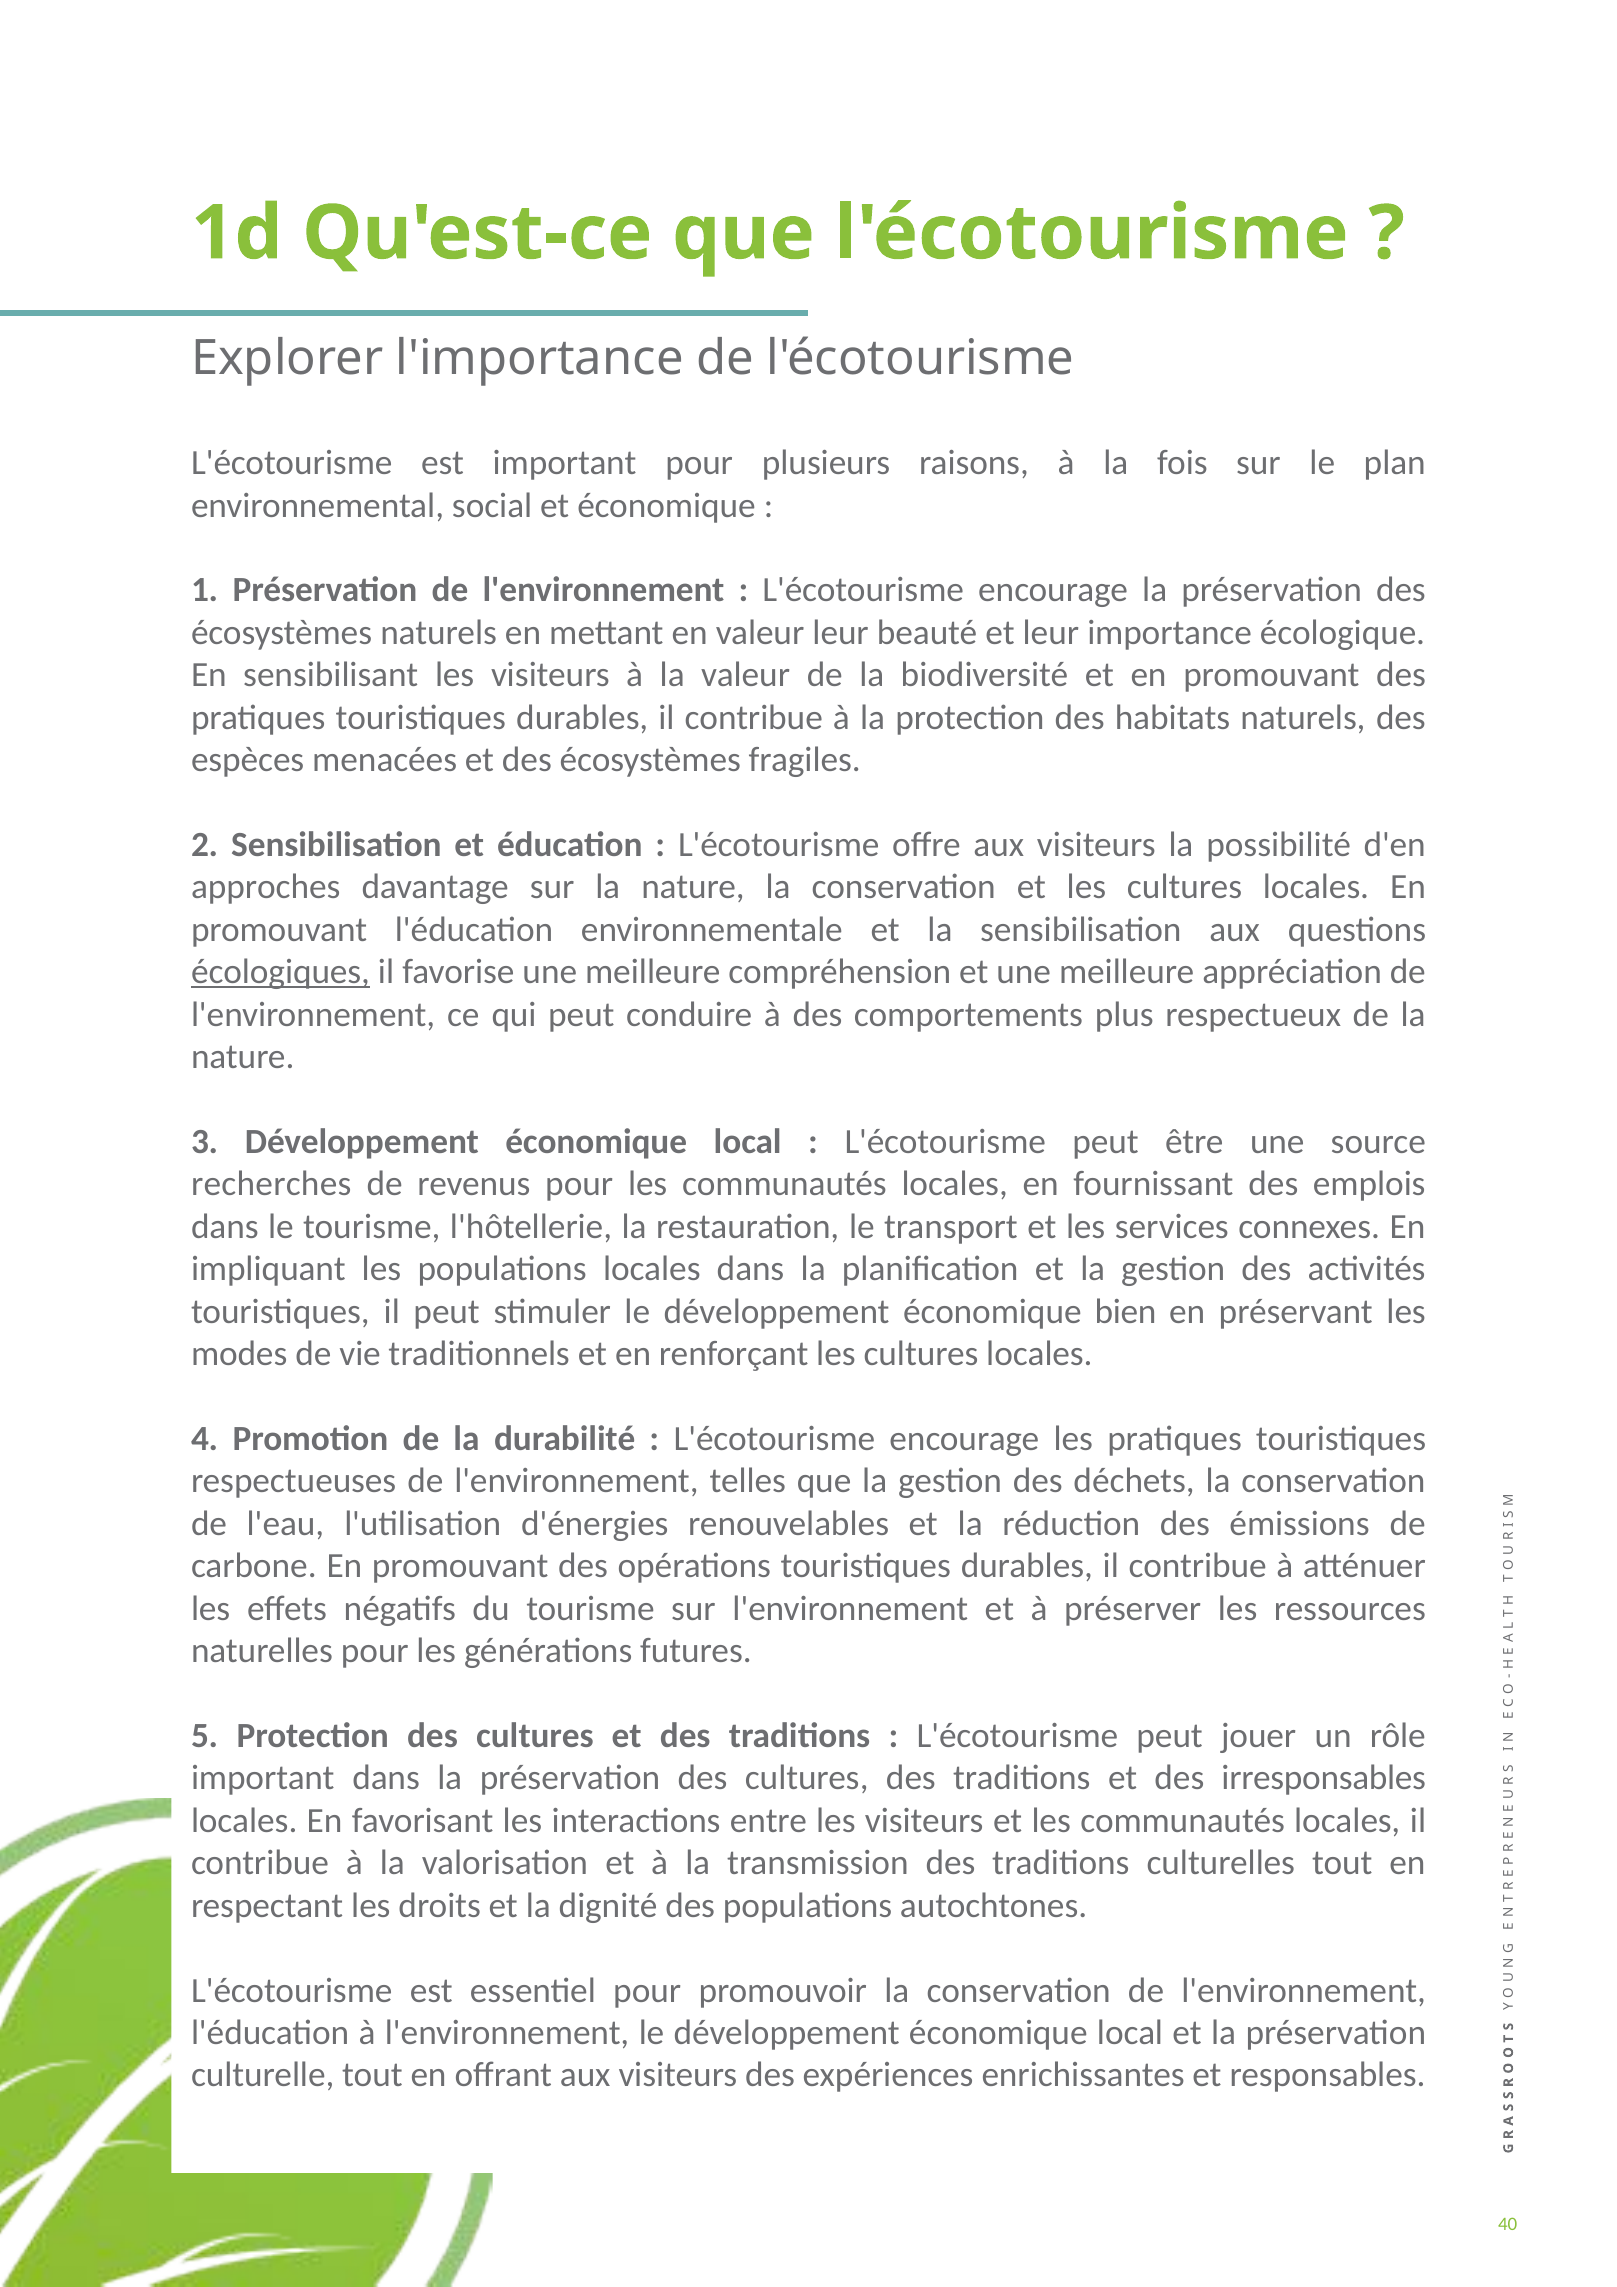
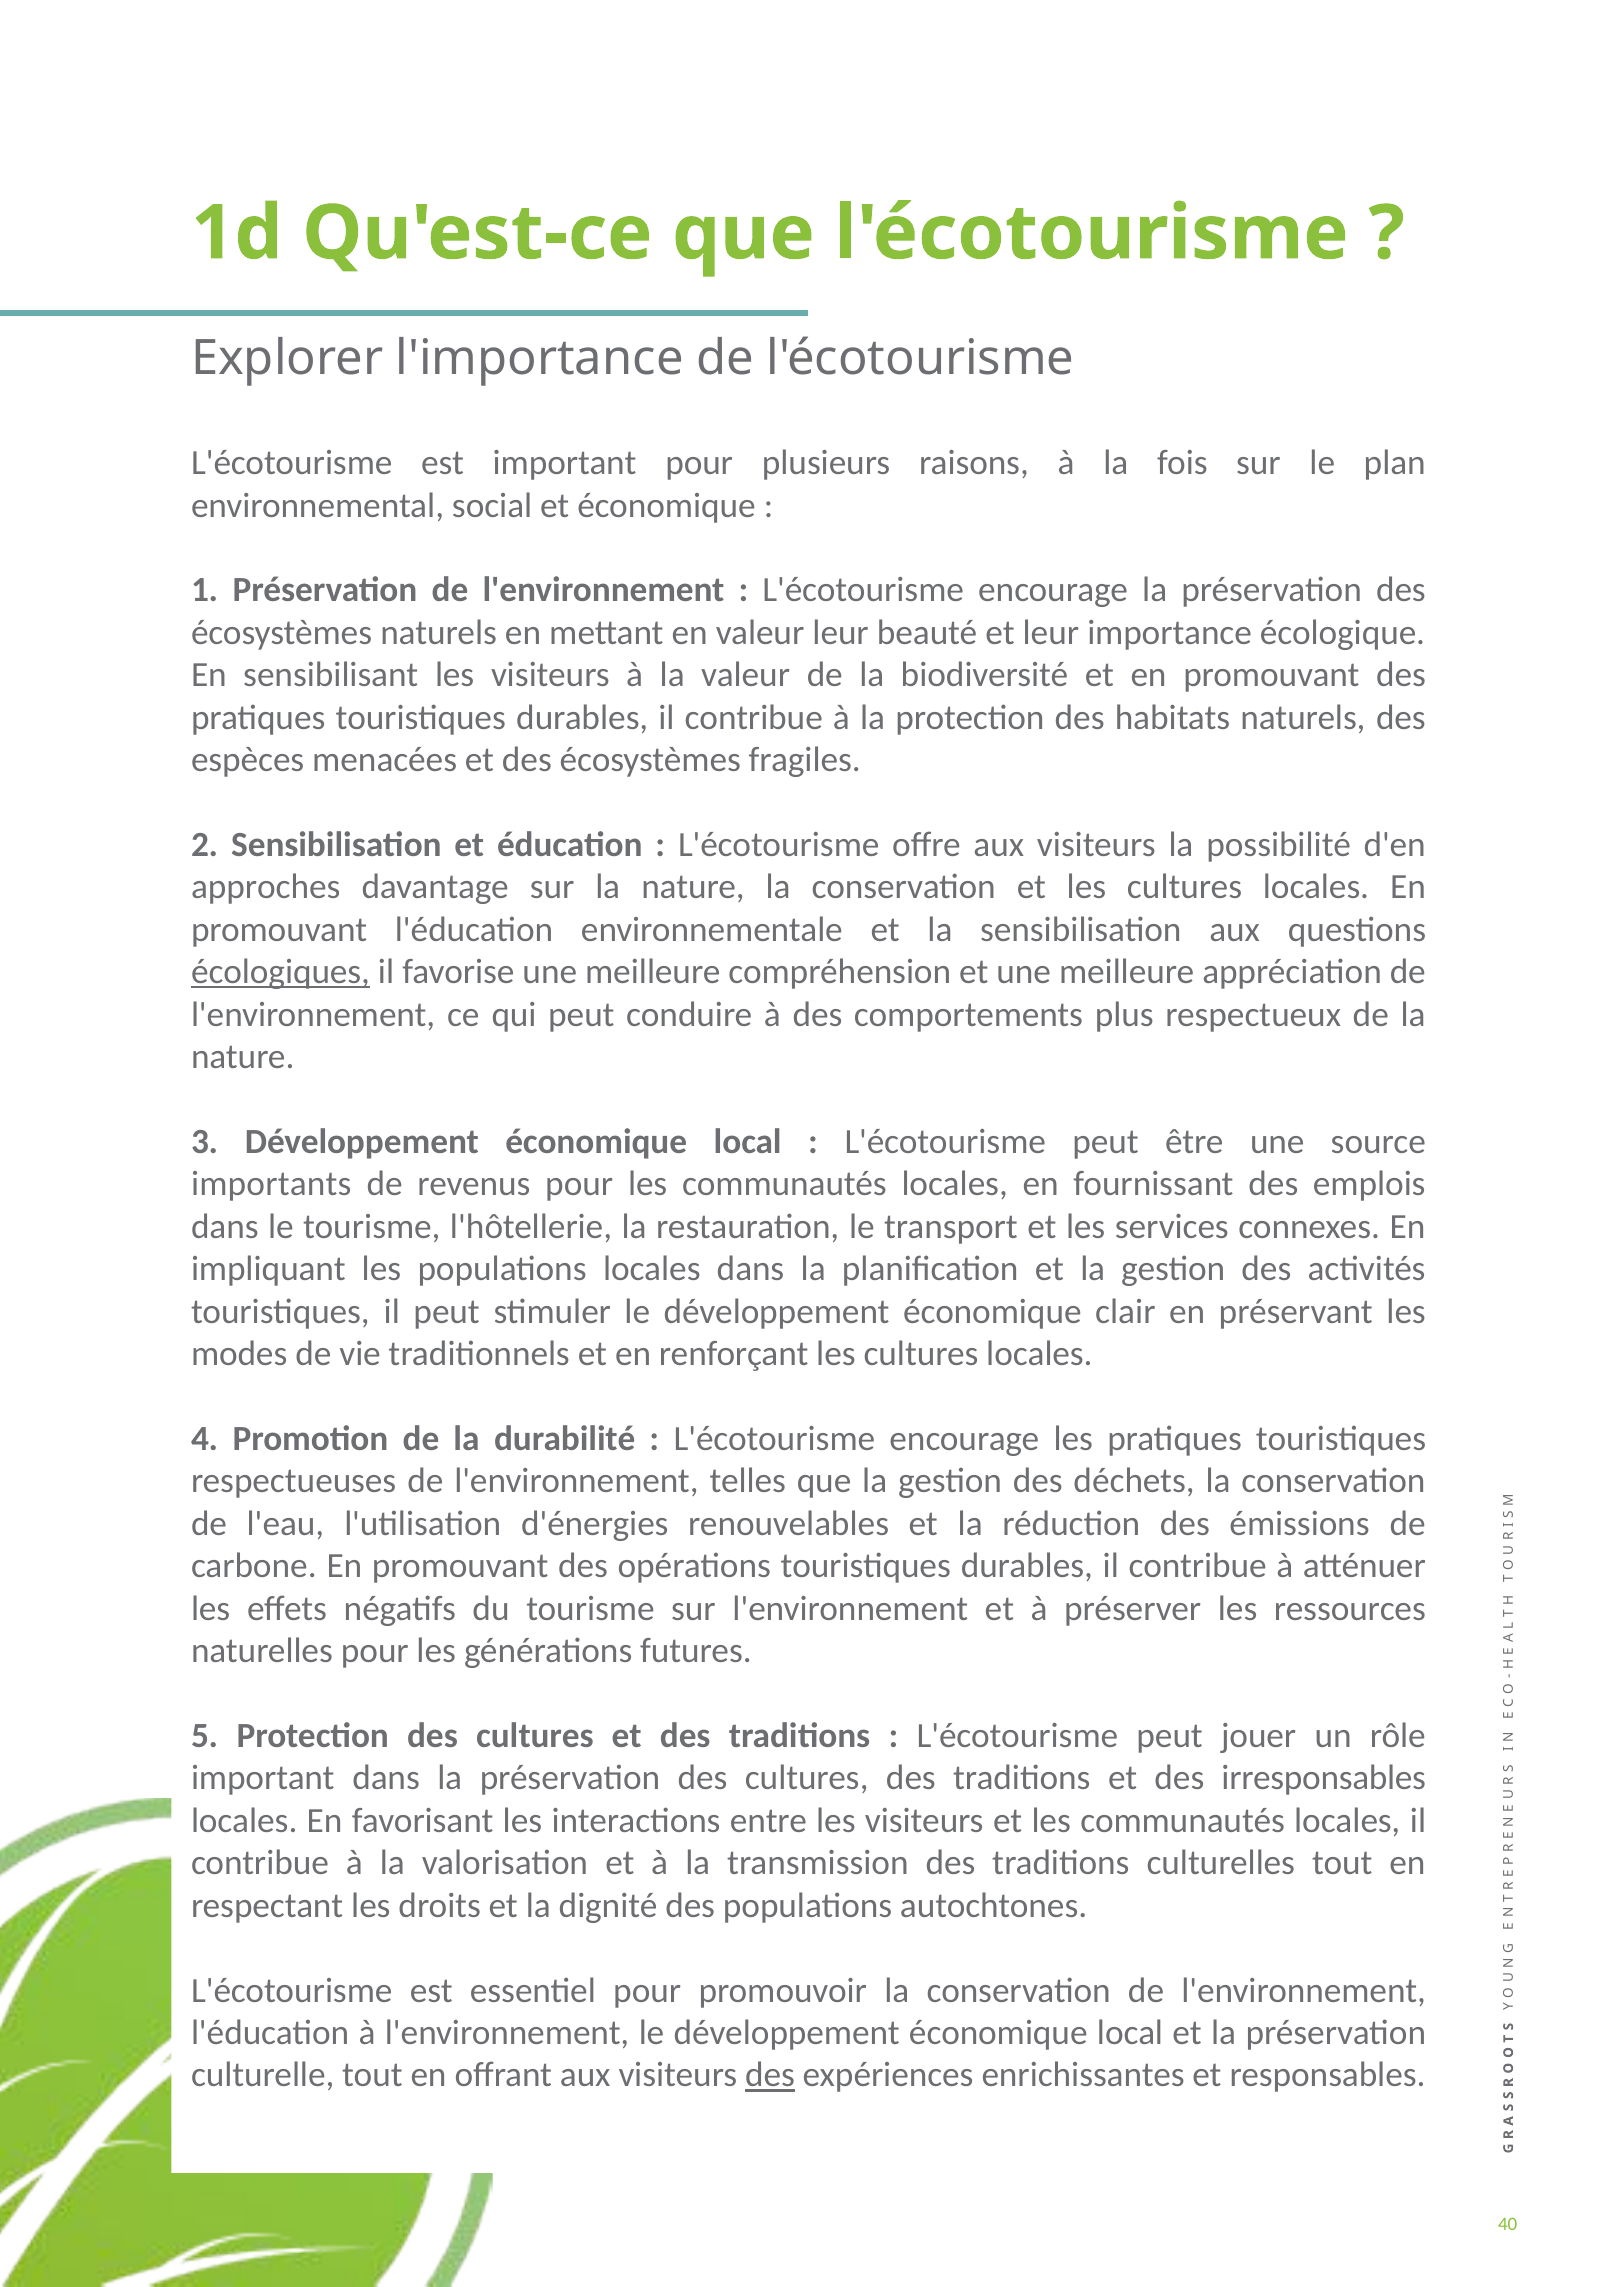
recherches: recherches -> importants
bien: bien -> clair
des at (770, 2075) underline: none -> present
